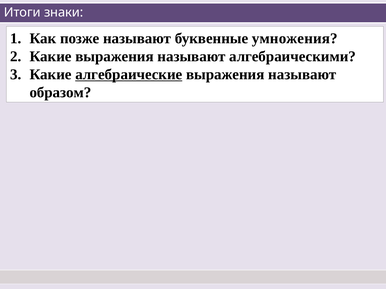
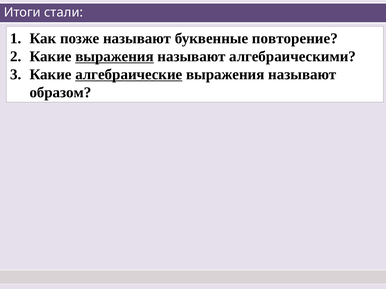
знаки: знаки -> стали
умножения: умножения -> повторение
выражения at (115, 57) underline: none -> present
